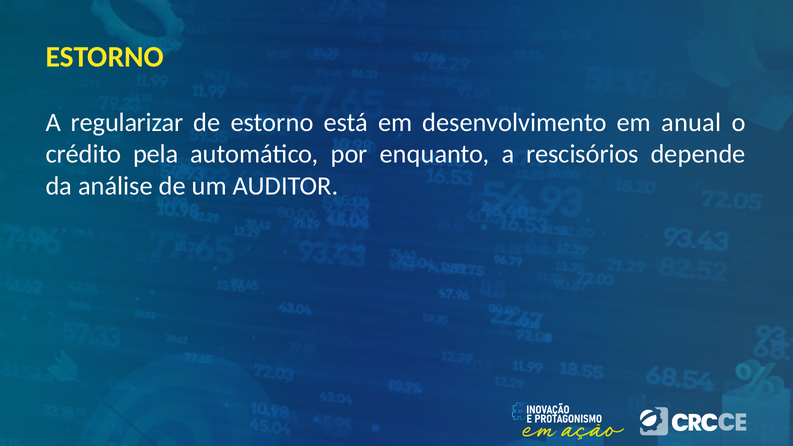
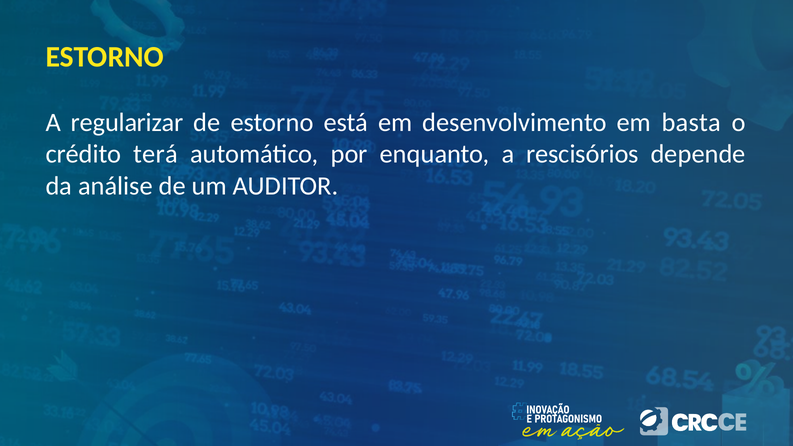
anual: anual -> basta
pela: pela -> terá
